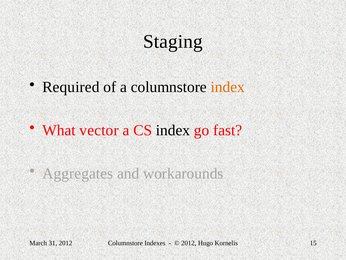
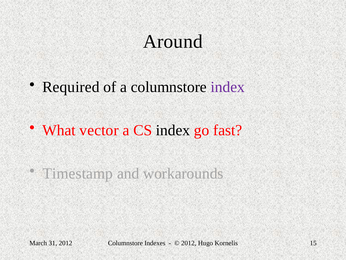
Staging: Staging -> Around
index at (228, 87) colour: orange -> purple
Aggregates: Aggregates -> Timestamp
